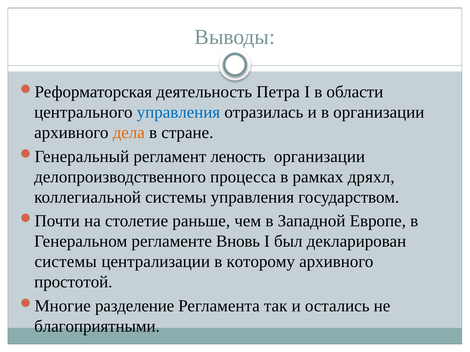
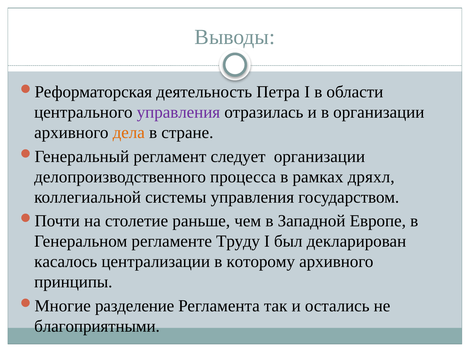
управления at (178, 113) colour: blue -> purple
леность: леность -> следует
Вновь: Вновь -> Труду
системы at (66, 262): системы -> касалось
простотой: простотой -> принципы
